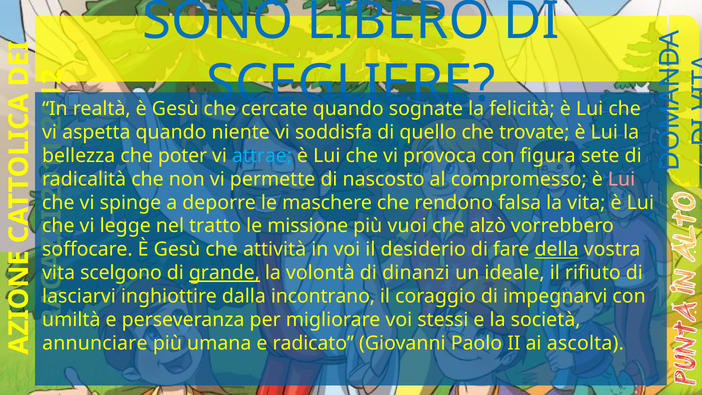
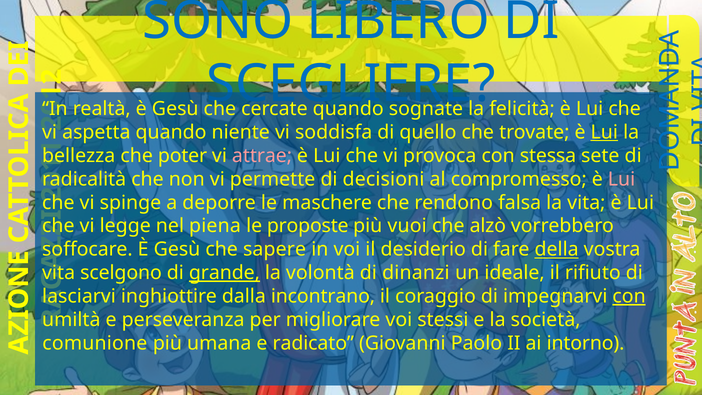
Lui at (604, 132) underline: none -> present
attrae colour: light blue -> pink
figura: figura -> stessa
nascosto: nascosto -> decisioni
tratto: tratto -> piena
missione: missione -> proposte
attività: attività -> sapere
con at (629, 296) underline: none -> present
annunciare: annunciare -> comunione
ascolta: ascolta -> intorno
